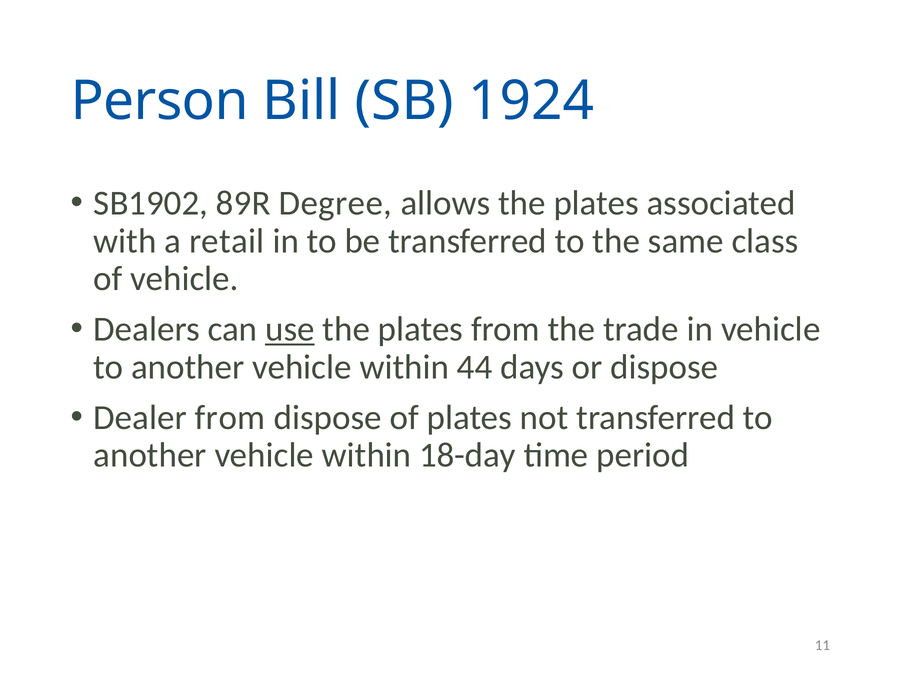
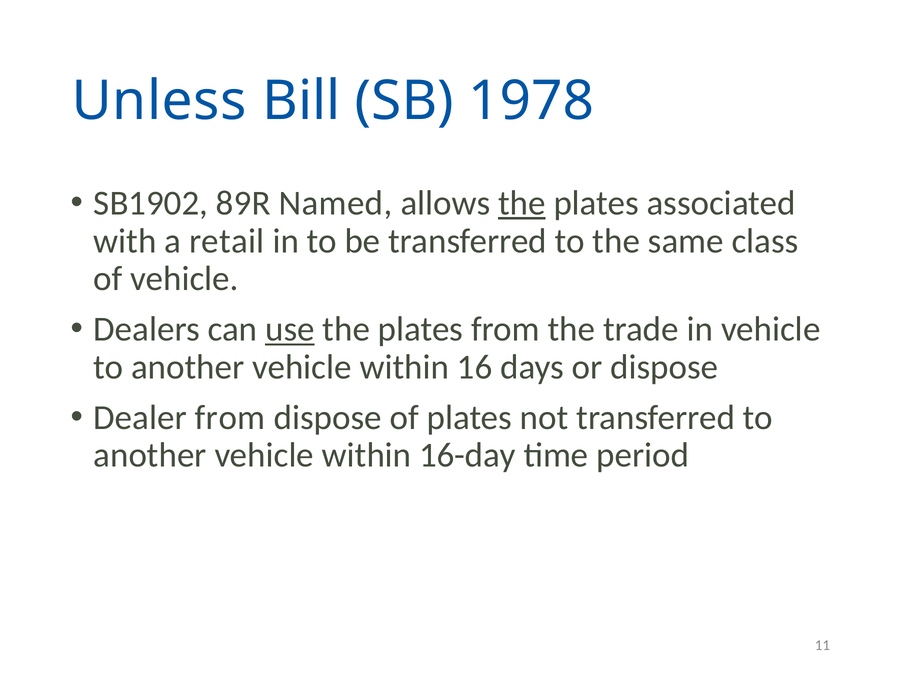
Person: Person -> Unless
1924: 1924 -> 1978
Degree: Degree -> Named
the at (522, 203) underline: none -> present
44: 44 -> 16
18-day: 18-day -> 16-day
